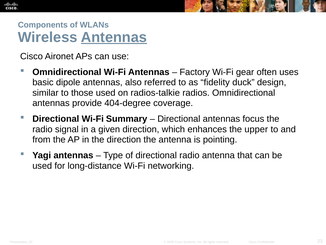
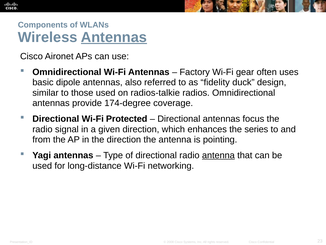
404-degree: 404-degree -> 174-degree
Summary: Summary -> Protected
upper: upper -> series
antenna at (218, 155) underline: none -> present
